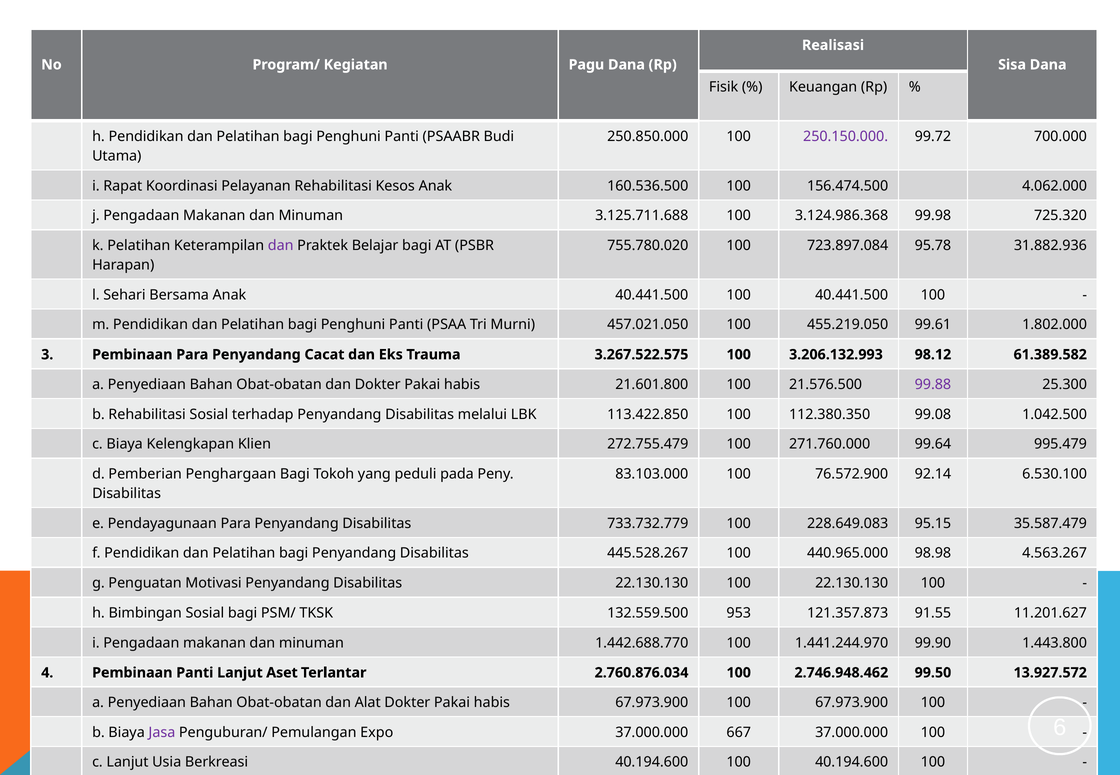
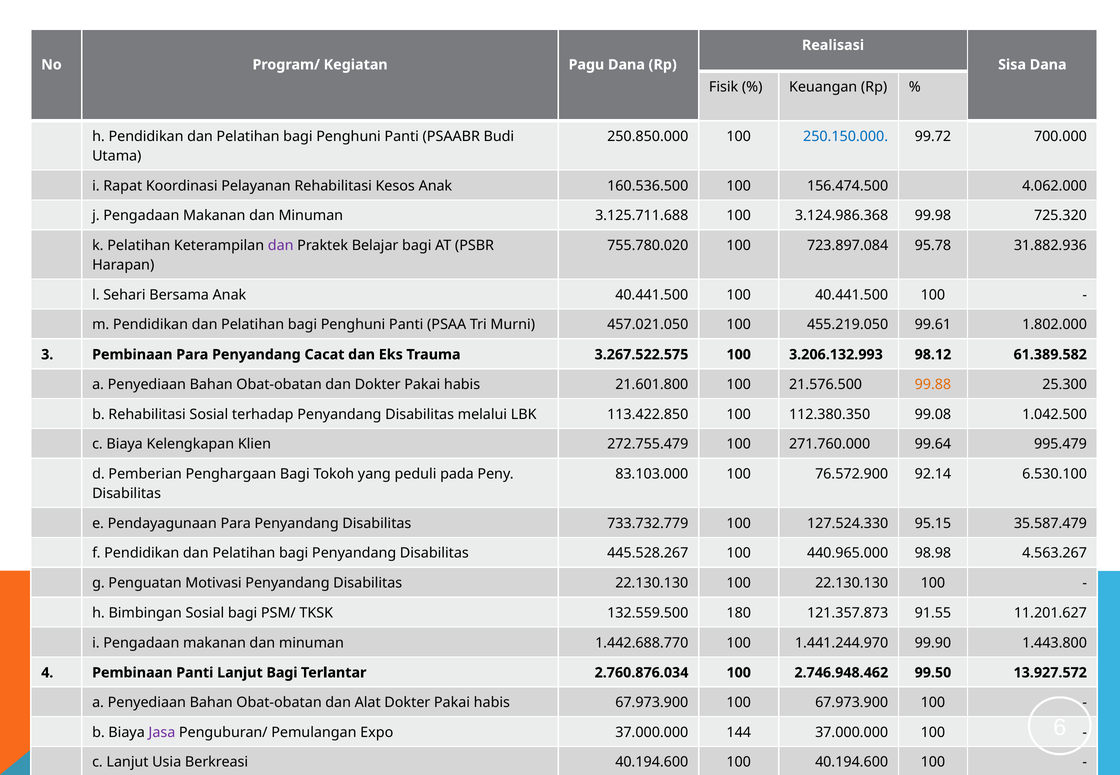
250.150.000 colour: purple -> blue
99.88 colour: purple -> orange
228.649.083: 228.649.083 -> 127.524.330
953: 953 -> 180
Lanjut Aset: Aset -> Bagi
667: 667 -> 144
